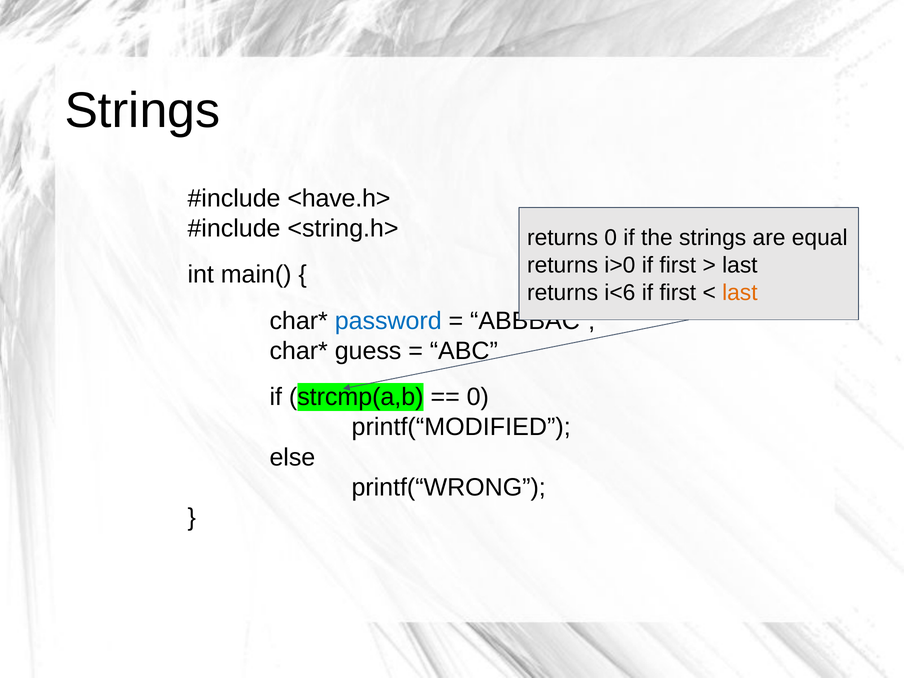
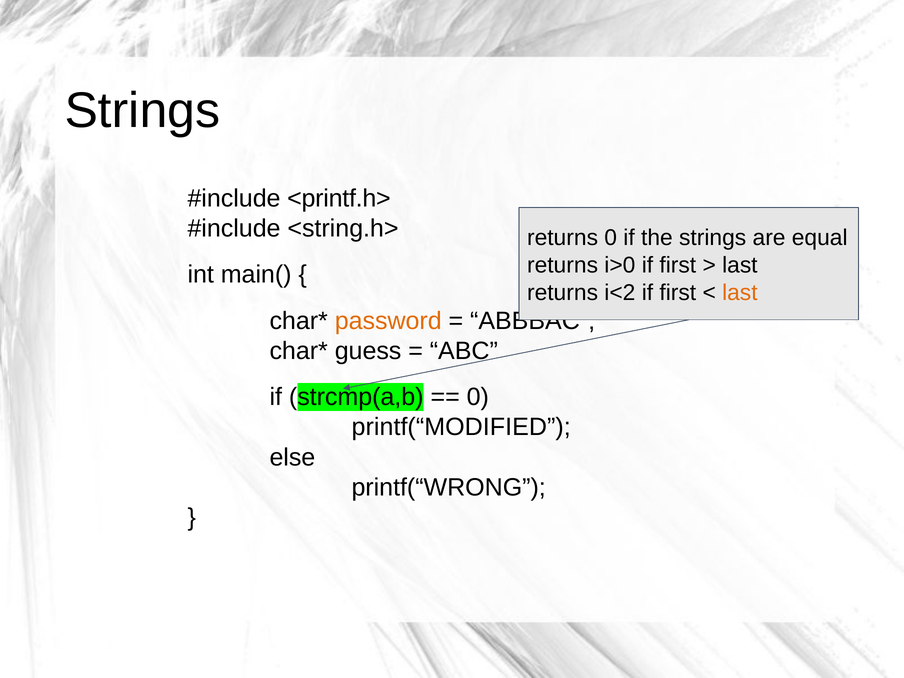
<have.h>: <have.h> -> <printf.h>
i<6: i<6 -> i<2
password colour: blue -> orange
